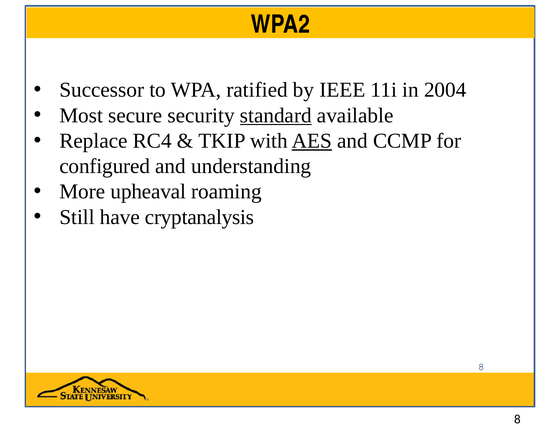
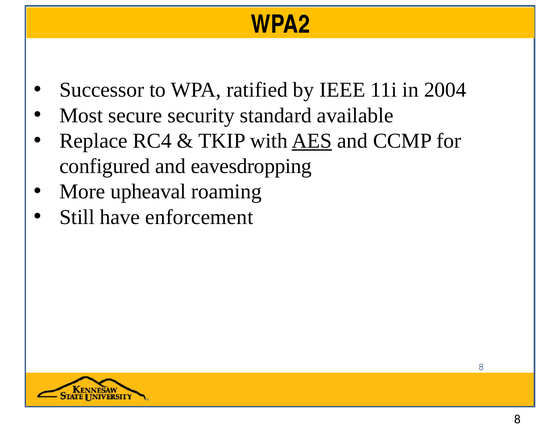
standard underline: present -> none
understanding: understanding -> eavesdropping
cryptanalysis: cryptanalysis -> enforcement
